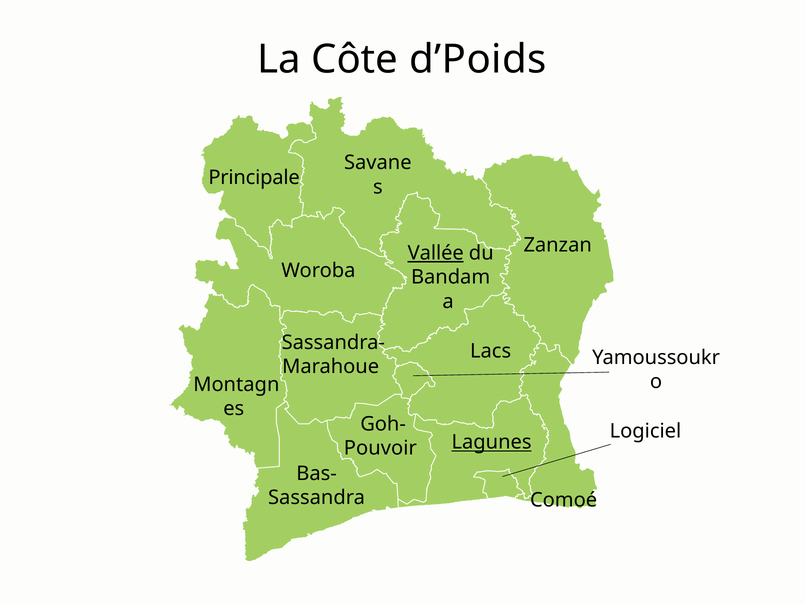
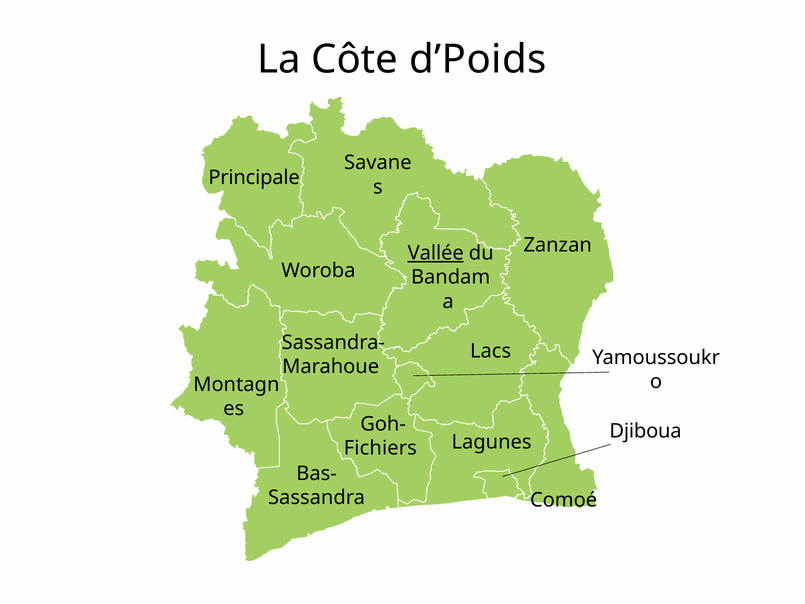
Logiciel: Logiciel -> Djiboua
Lagunes underline: present -> none
Pouvoir: Pouvoir -> Fichiers
